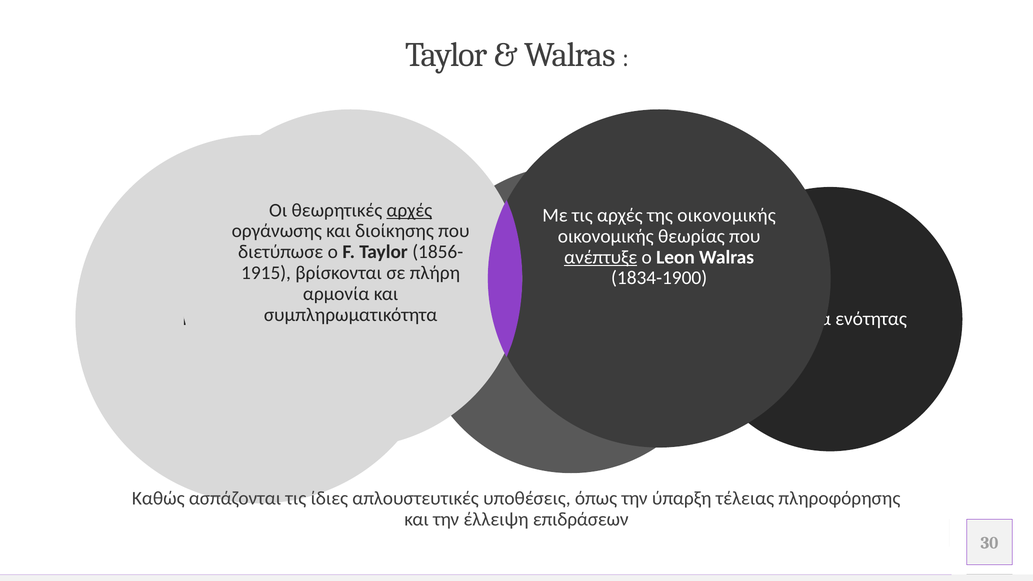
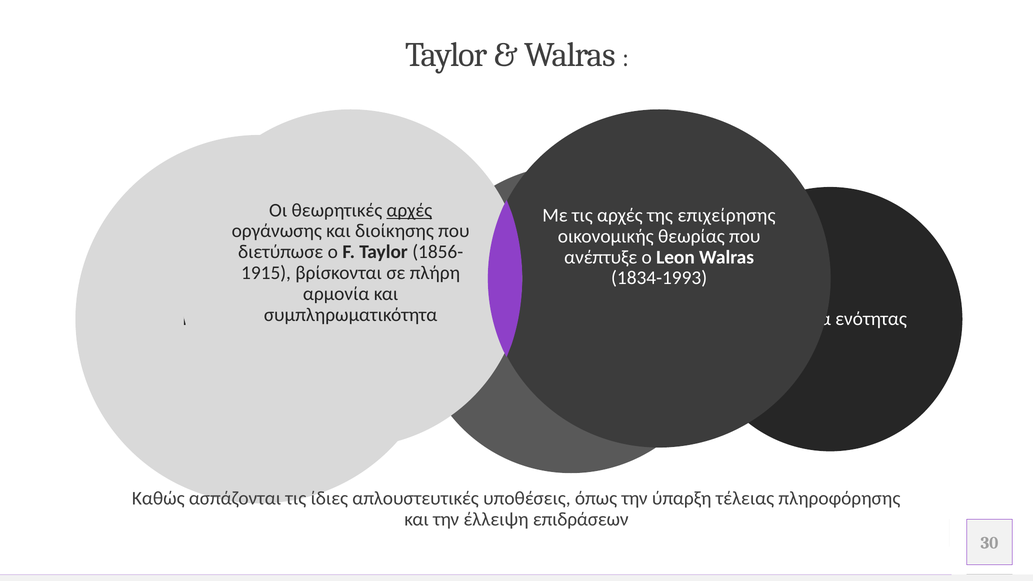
της οικονομικής: οικονομικής -> επιχείρησης
ανέπτυξε underline: present -> none
1834-1900: 1834-1900 -> 1834-1993
